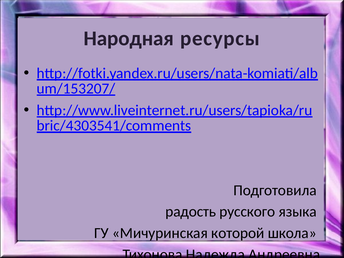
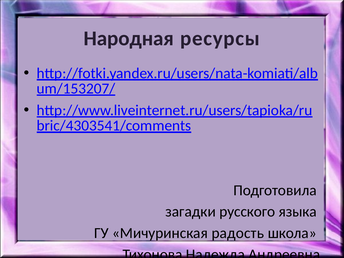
радость: радость -> загадки
которой: которой -> радость
